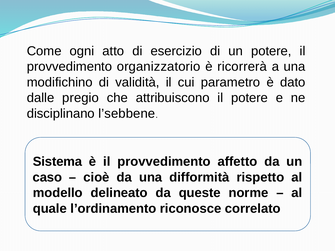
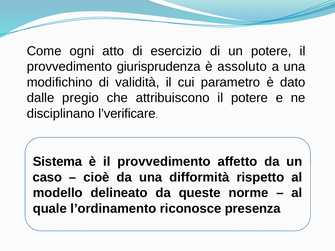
organizzatorio: organizzatorio -> giurisprudenza
ricorrerà: ricorrerà -> assoluto
l’sebbene: l’sebbene -> l’verificare
correlato: correlato -> presenza
